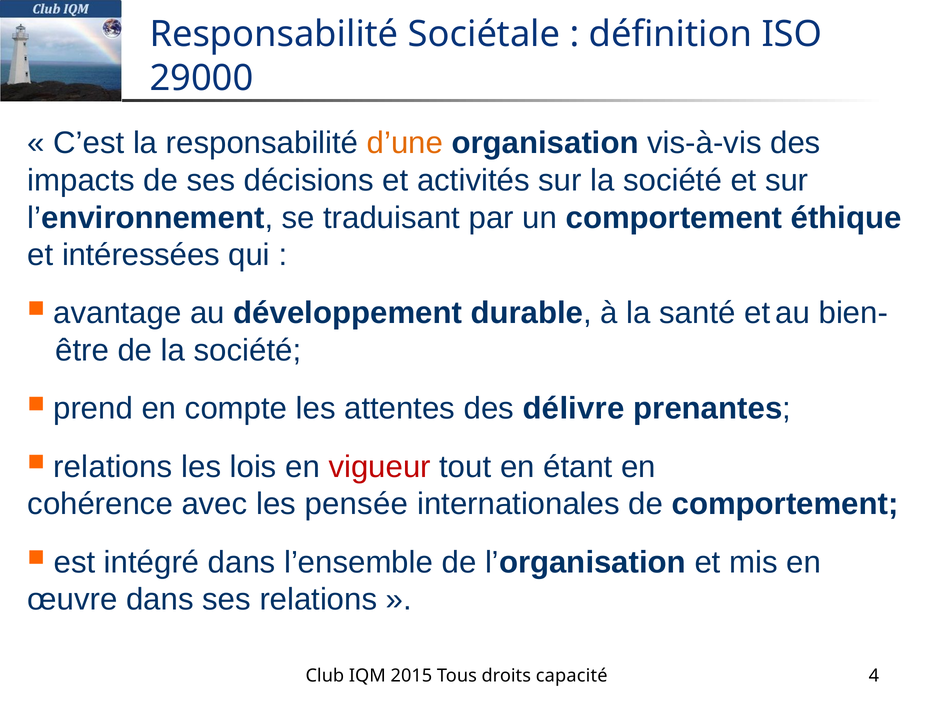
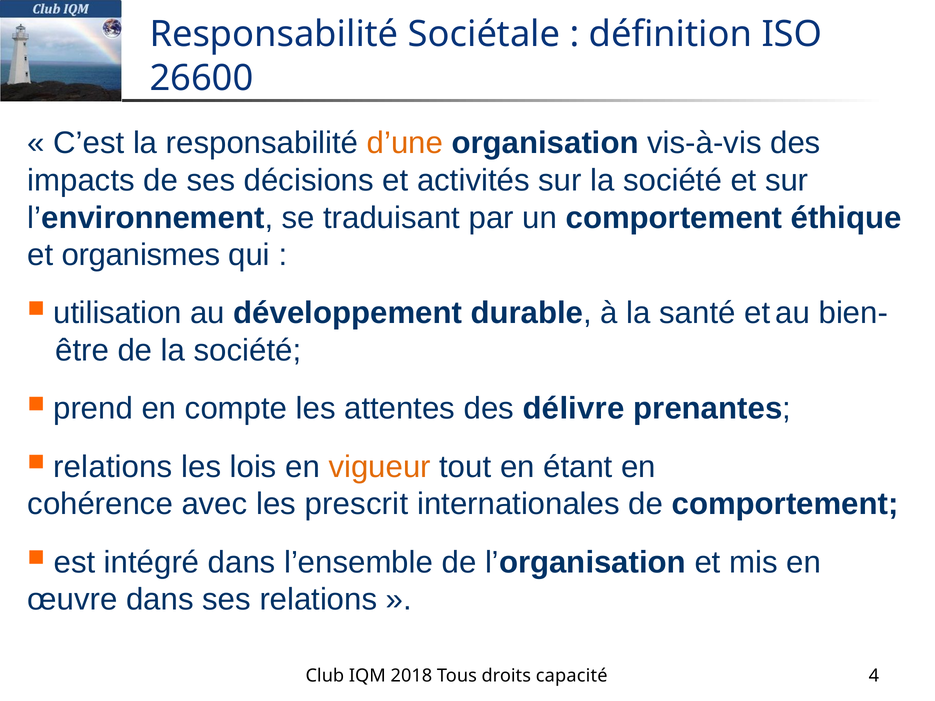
29000: 29000 -> 26600
intéressées: intéressées -> organismes
avantage: avantage -> utilisation
vigueur colour: red -> orange
pensée: pensée -> prescrit
2015: 2015 -> 2018
